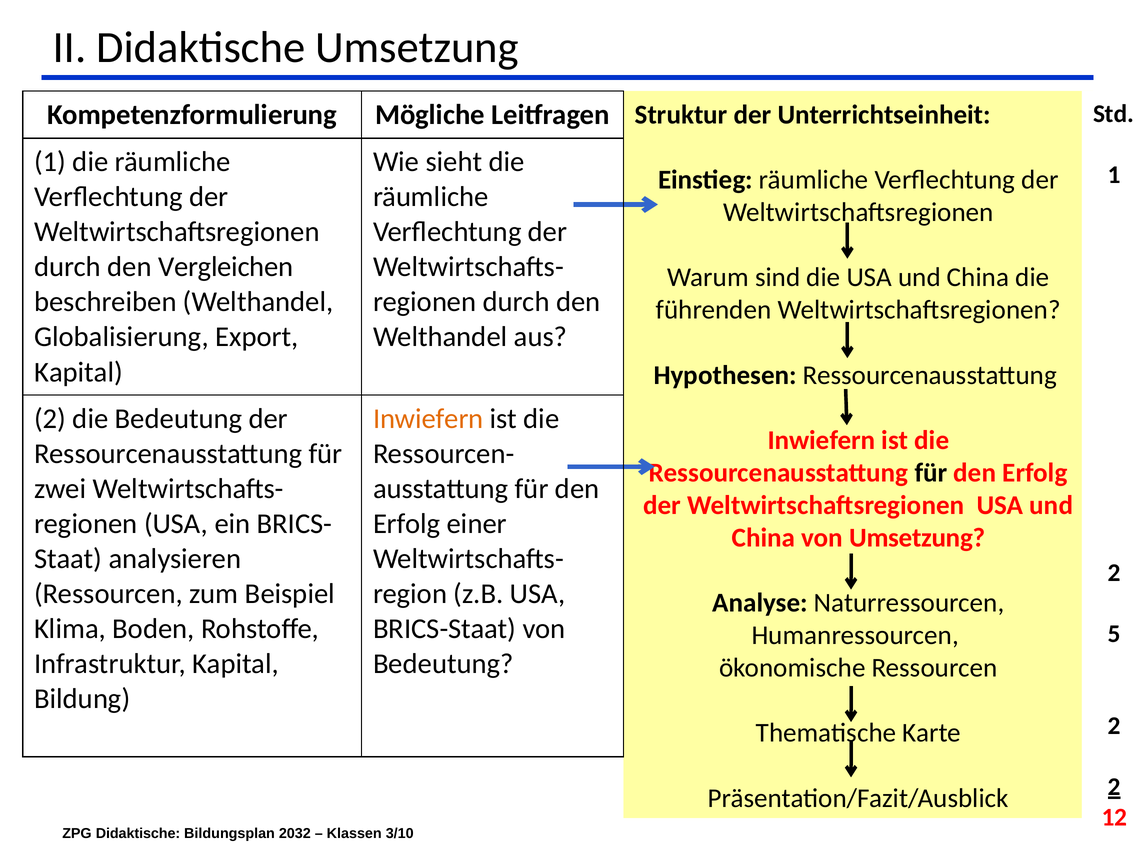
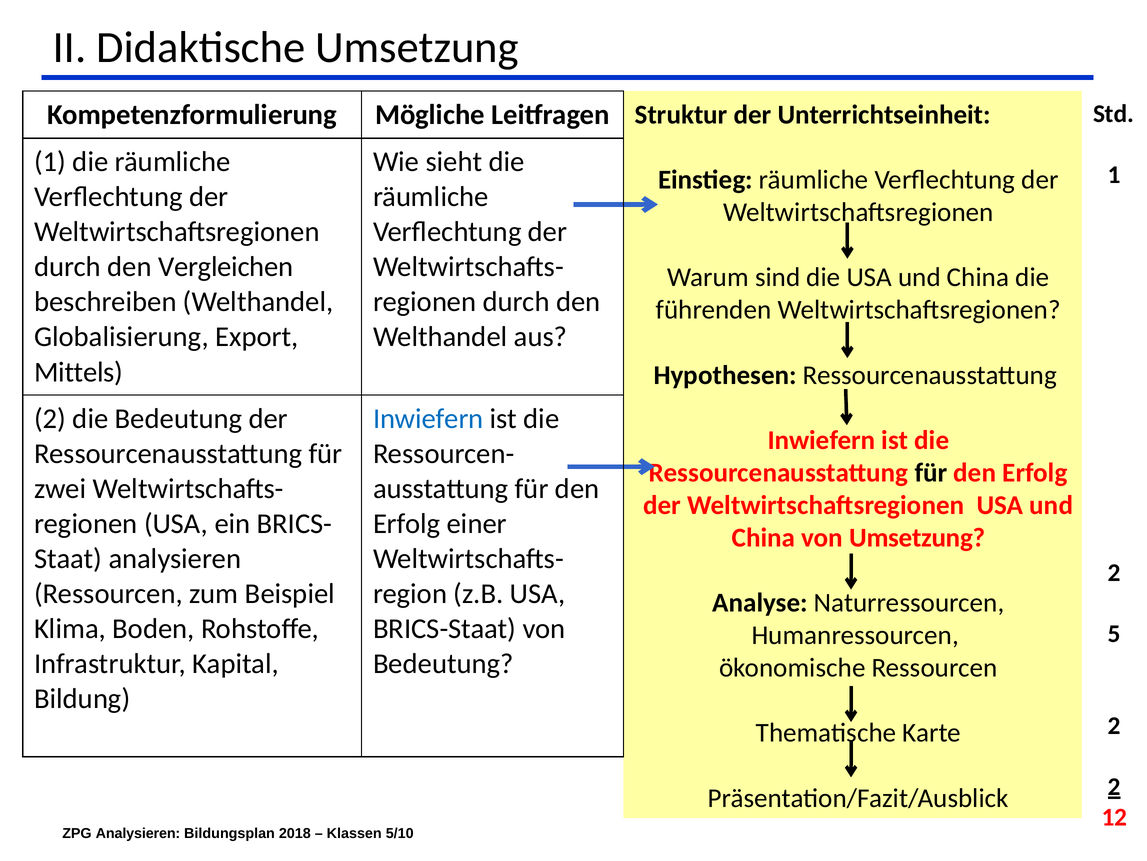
Kapital at (78, 372): Kapital -> Mittels
Inwiefern at (428, 418) colour: orange -> blue
ZPG Didaktische: Didaktische -> Analysieren
2032: 2032 -> 2018
3/10: 3/10 -> 5/10
